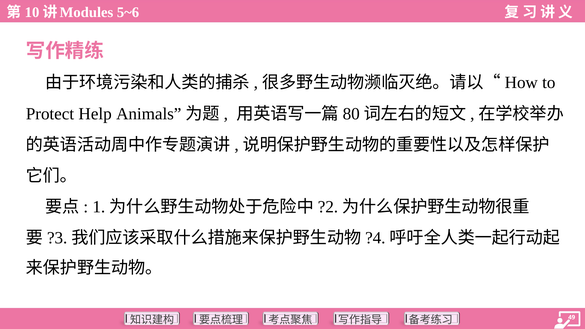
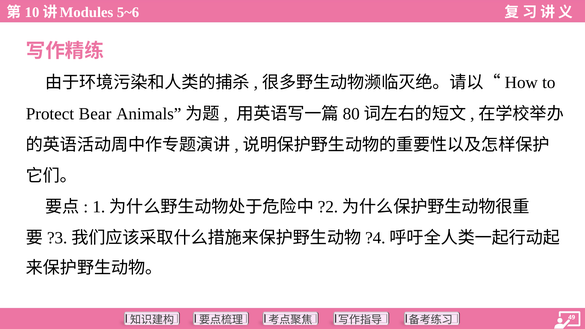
Help: Help -> Bear
